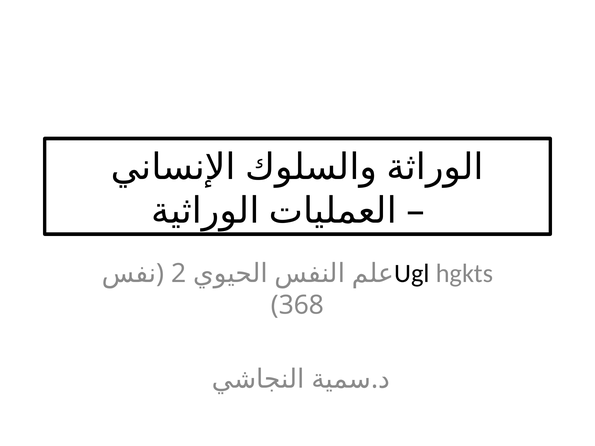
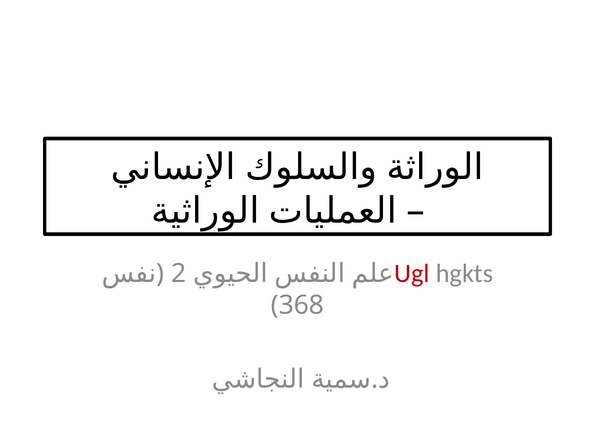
Ugl colour: black -> red
